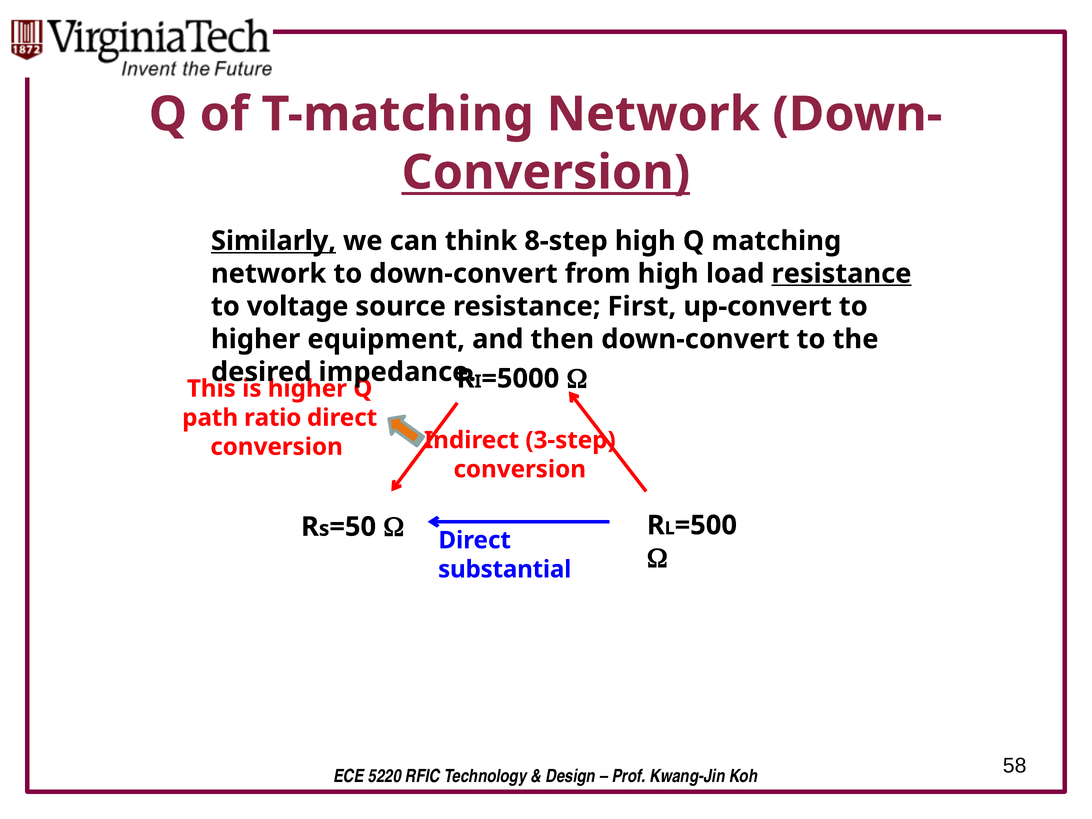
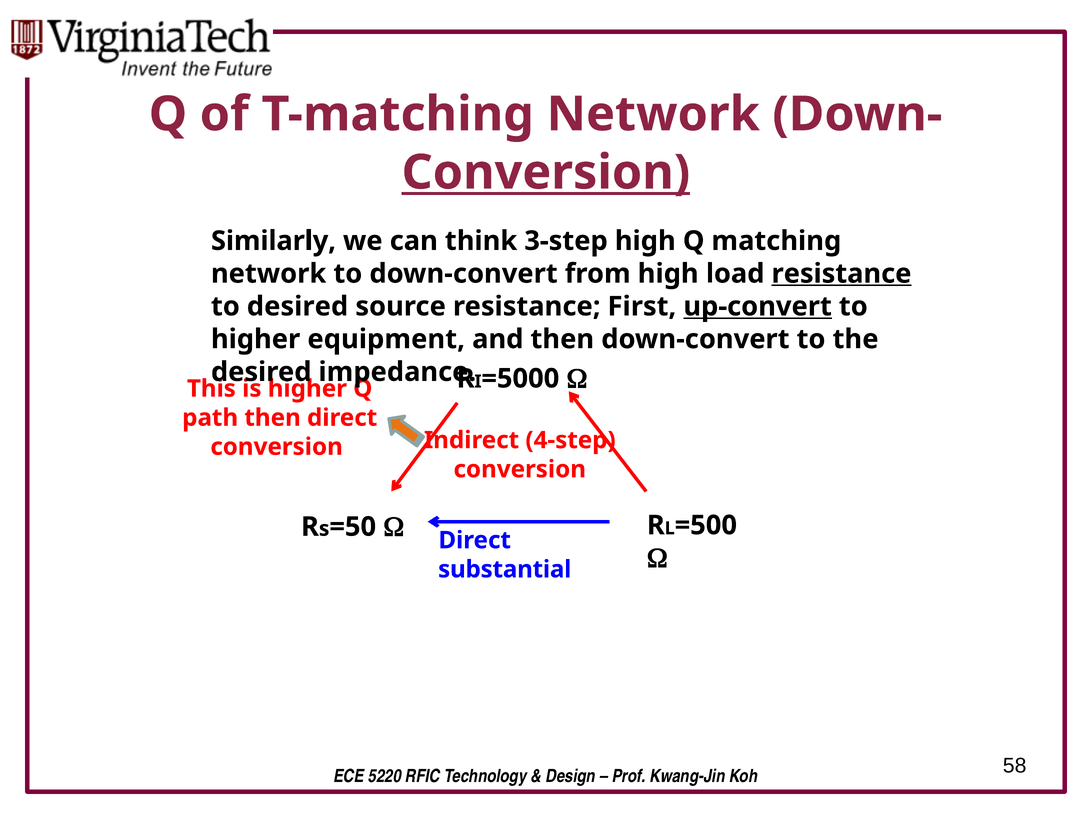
Similarly underline: present -> none
8-step: 8-step -> 3-step
to voltage: voltage -> desired
up-convert underline: none -> present
path ratio: ratio -> then
3-step: 3-step -> 4-step
